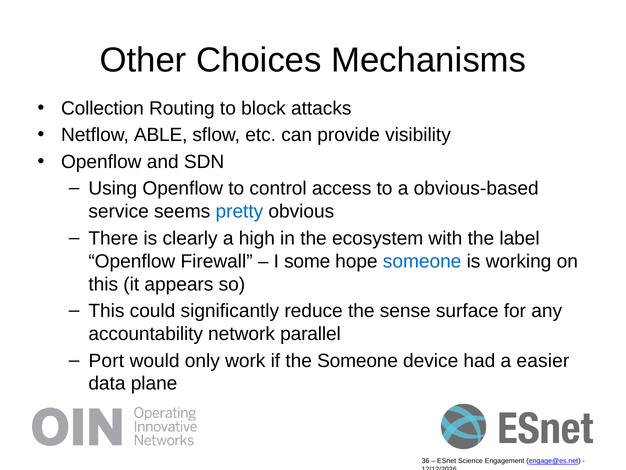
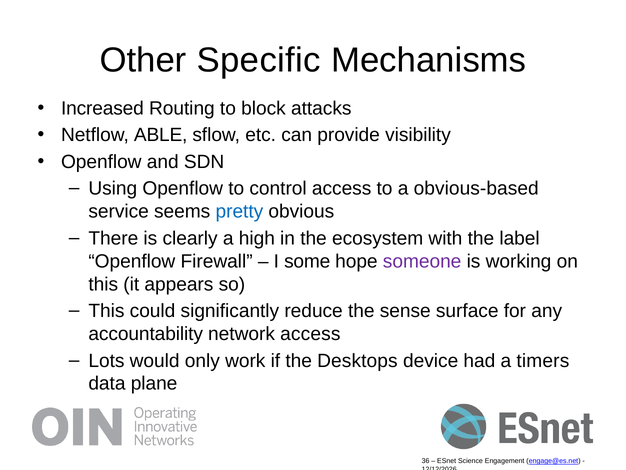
Choices: Choices -> Specific
Collection: Collection -> Increased
someone at (422, 261) colour: blue -> purple
network parallel: parallel -> access
Port: Port -> Lots
the Someone: Someone -> Desktops
easier: easier -> timers
